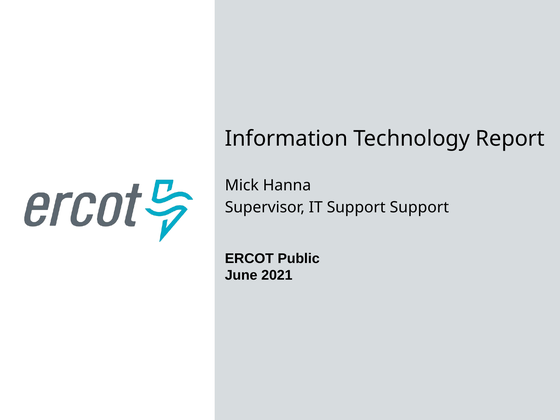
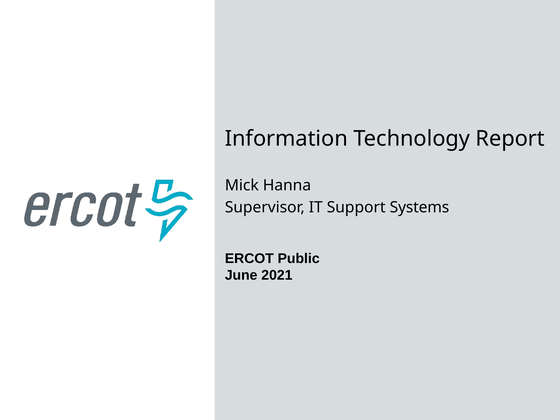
Support Support: Support -> Systems
